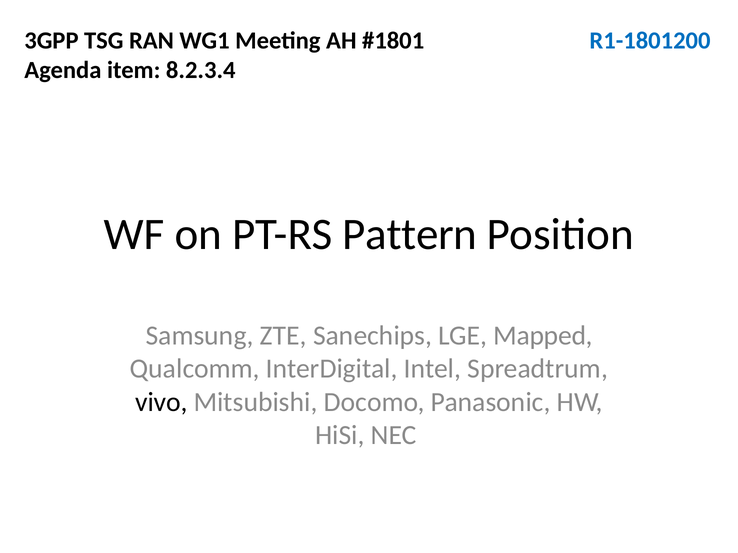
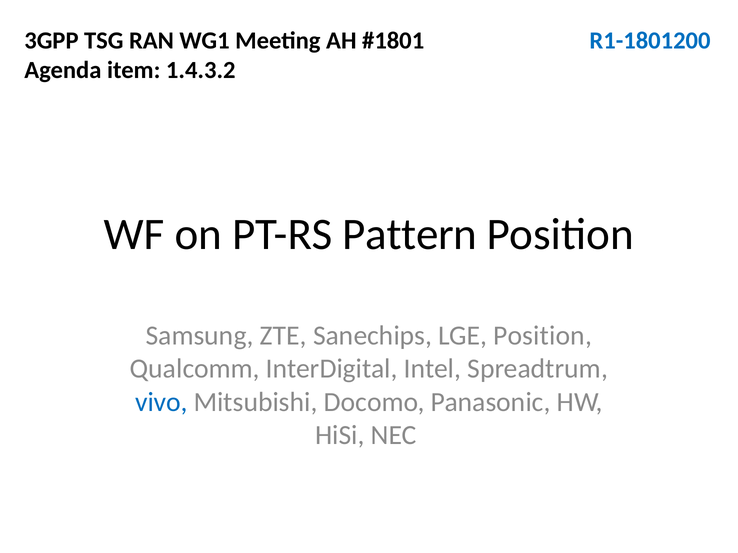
8.2.3.4: 8.2.3.4 -> 1.4.3.2
LGE Mapped: Mapped -> Position
vivo colour: black -> blue
